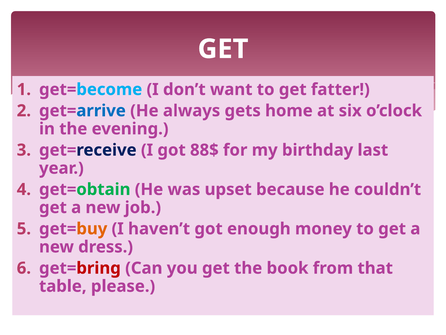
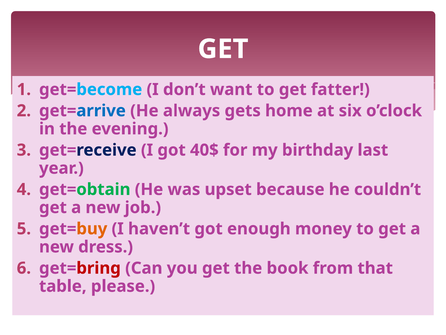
88$: 88$ -> 40$
